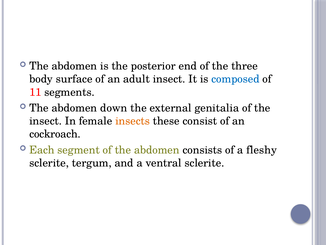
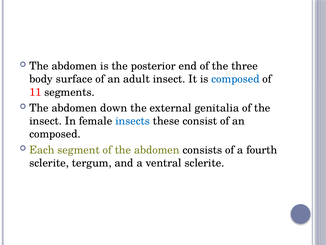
insects colour: orange -> blue
cockroach at (55, 134): cockroach -> composed
fleshy: fleshy -> fourth
